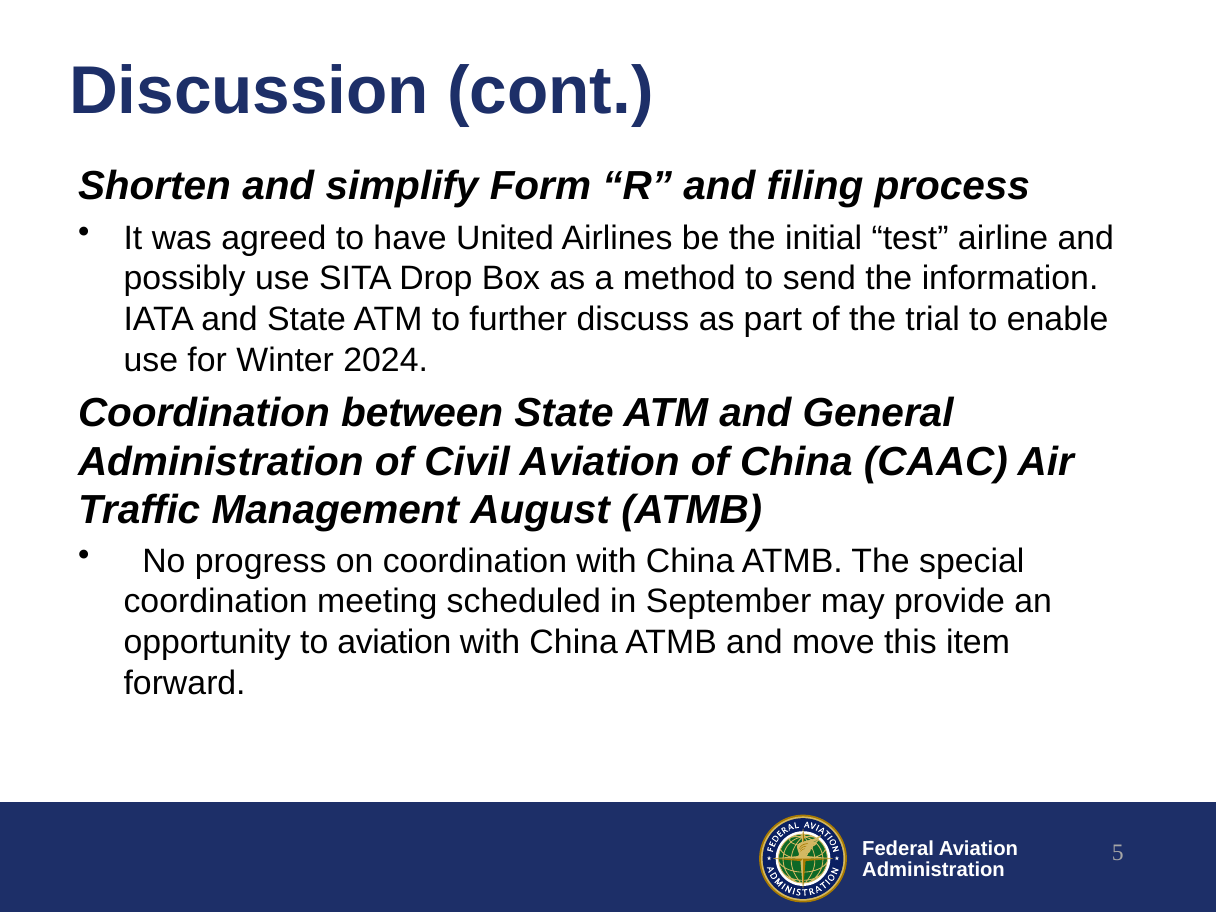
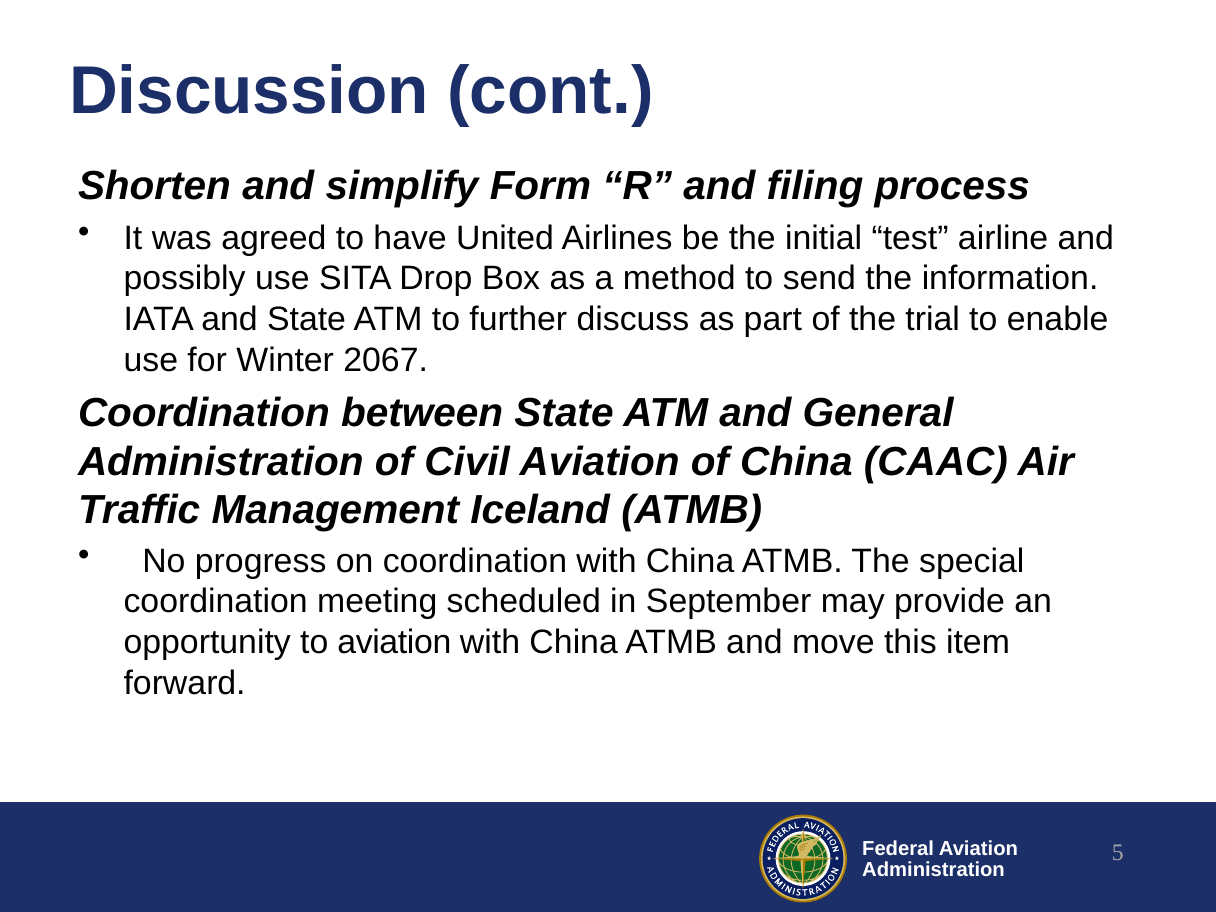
2024: 2024 -> 2067
August: August -> Iceland
